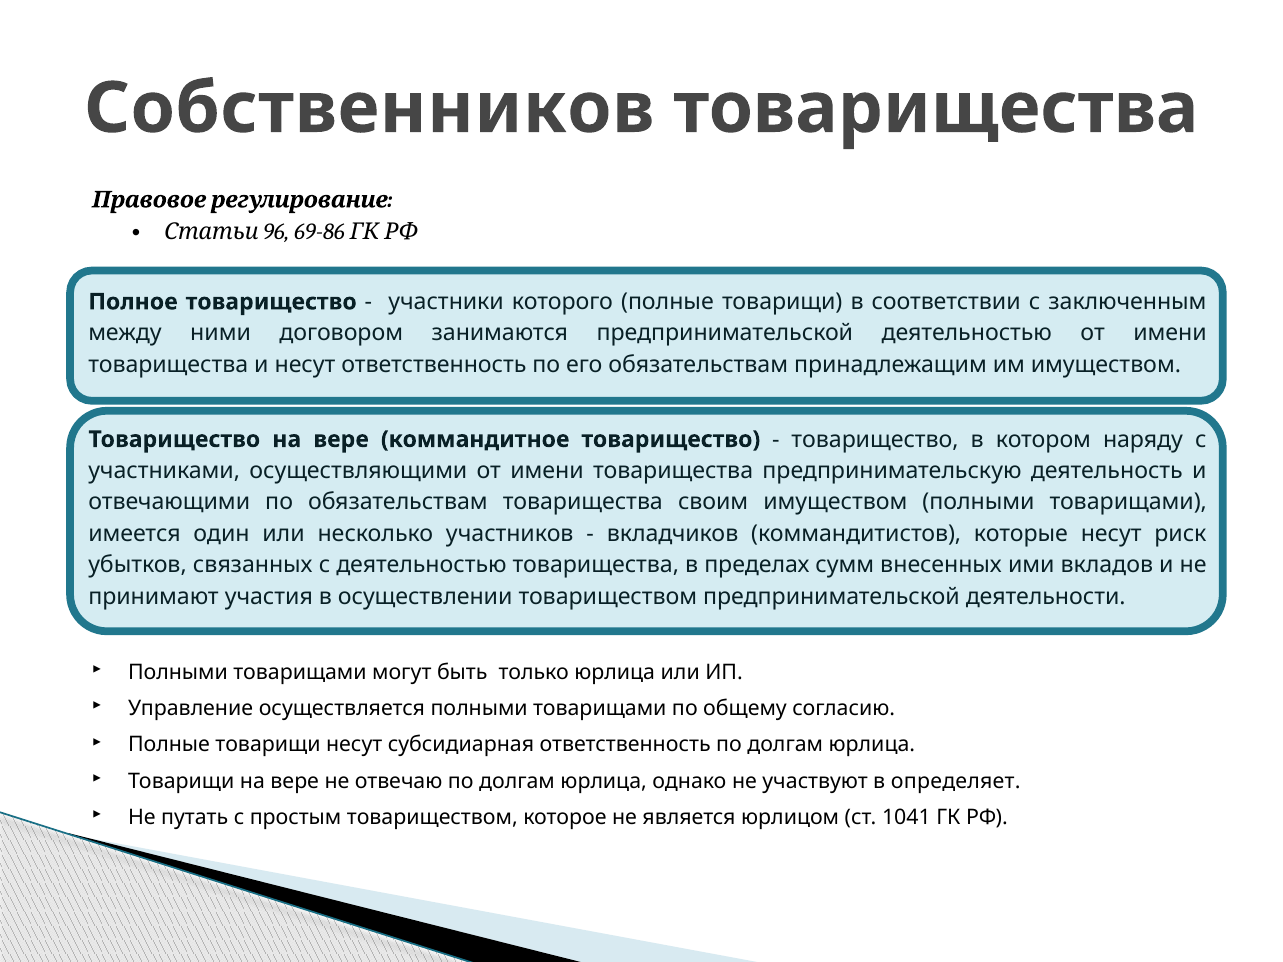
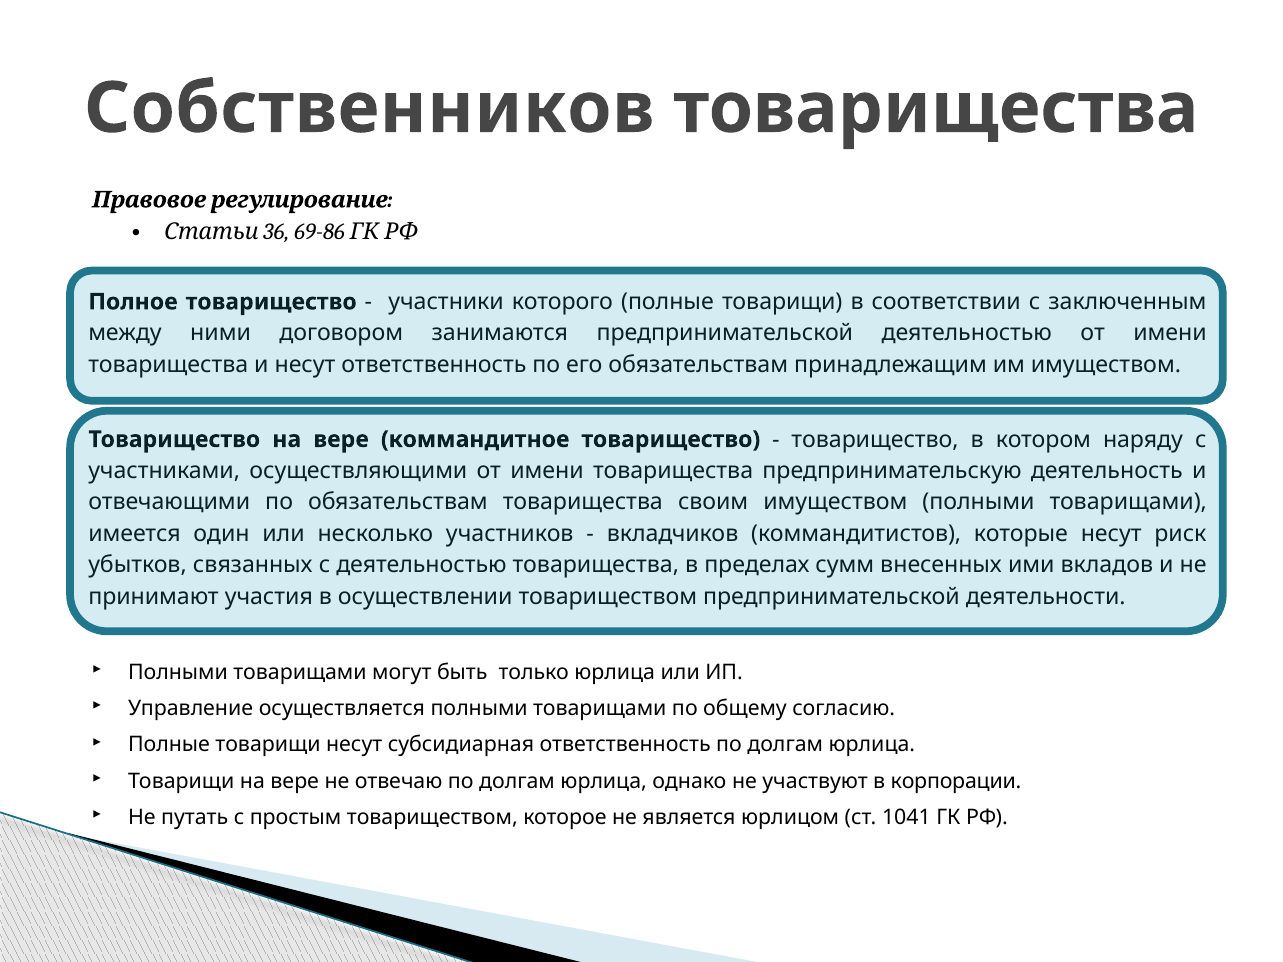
96: 96 -> 36
определяет: определяет -> корпорации
